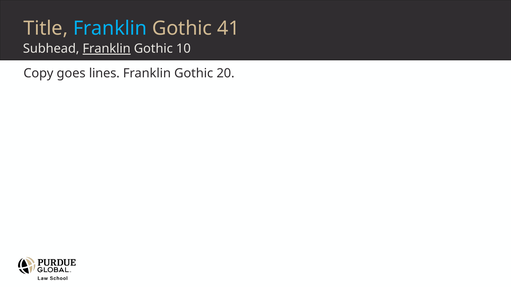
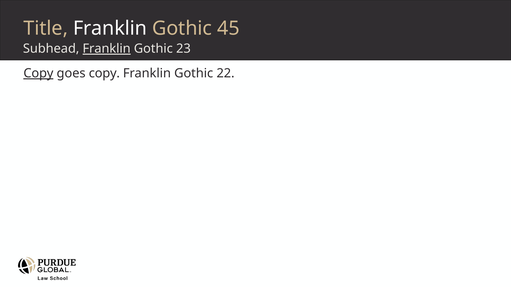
Franklin at (110, 29) colour: light blue -> white
41: 41 -> 45
10: 10 -> 23
Copy at (38, 73) underline: none -> present
goes lines: lines -> copy
20: 20 -> 22
